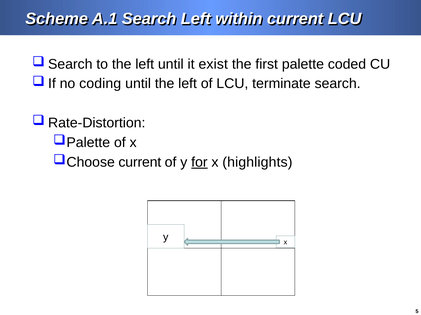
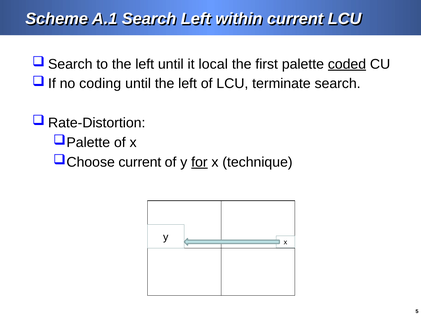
exist: exist -> local
coded underline: none -> present
highlights: highlights -> technique
